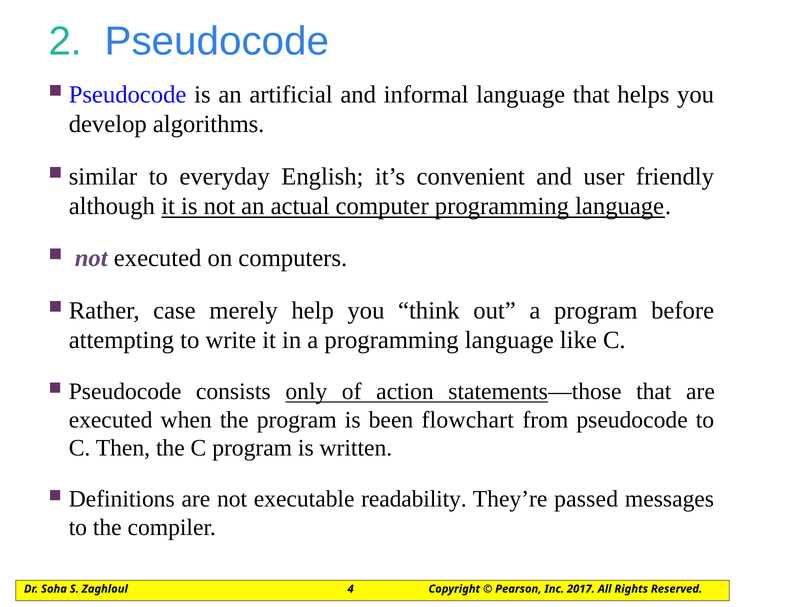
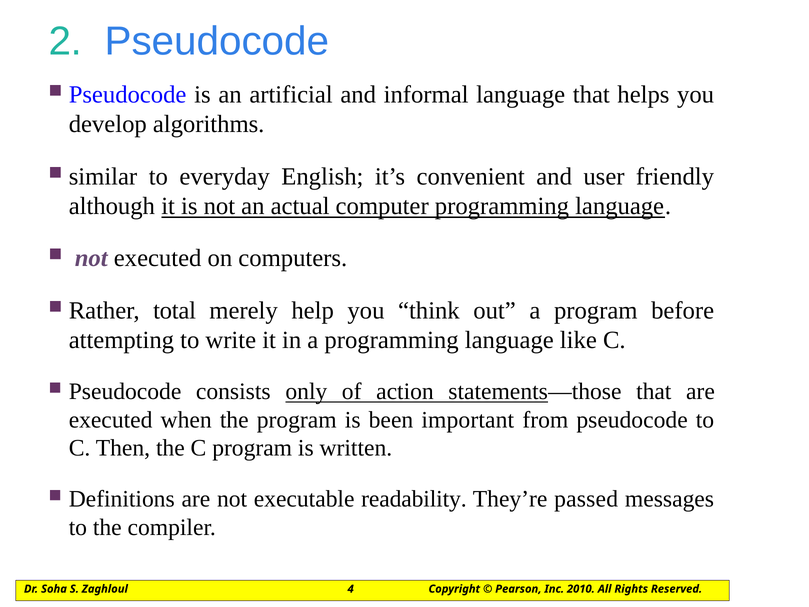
case: case -> total
flowchart: flowchart -> important
2017: 2017 -> 2010
